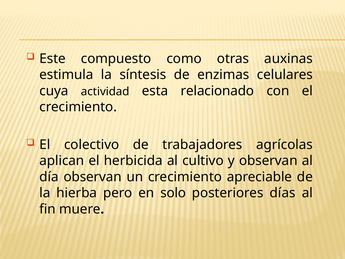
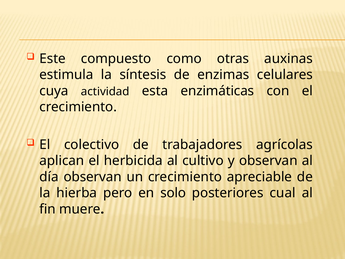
relacionado: relacionado -> enzimáticas
días: días -> cual
